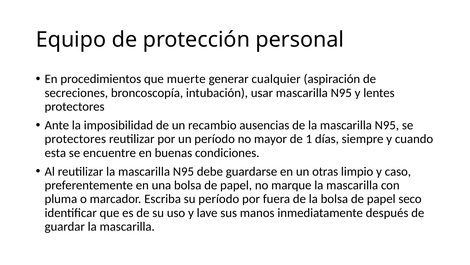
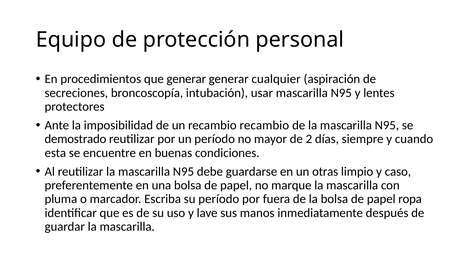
que muerte: muerte -> generar
recambio ausencias: ausencias -> recambio
protectores at (75, 139): protectores -> demostrado
1: 1 -> 2
seco: seco -> ropa
